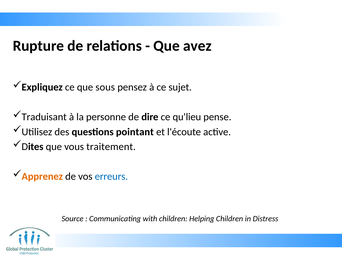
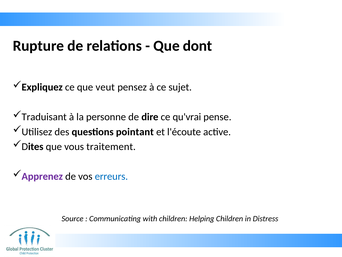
avez: avez -> dont
sous: sous -> veut
qu'lieu: qu'lieu -> qu'vrai
Apprenez colour: orange -> purple
